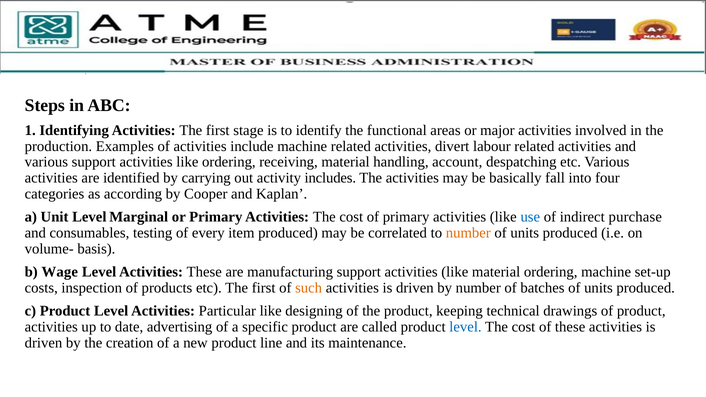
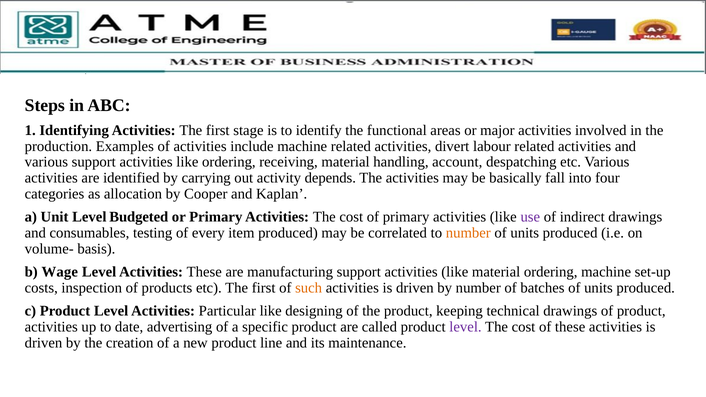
includes: includes -> depends
according: according -> allocation
Marginal: Marginal -> Budgeted
use colour: blue -> purple
indirect purchase: purchase -> drawings
level at (465, 327) colour: blue -> purple
